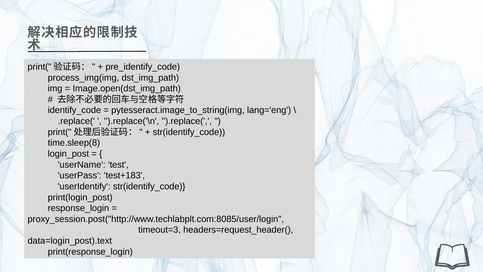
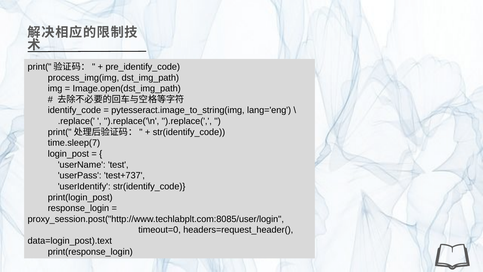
time.sleep(8: time.sleep(8 -> time.sleep(7
test+183: test+183 -> test+737
timeout=3: timeout=3 -> timeout=0
